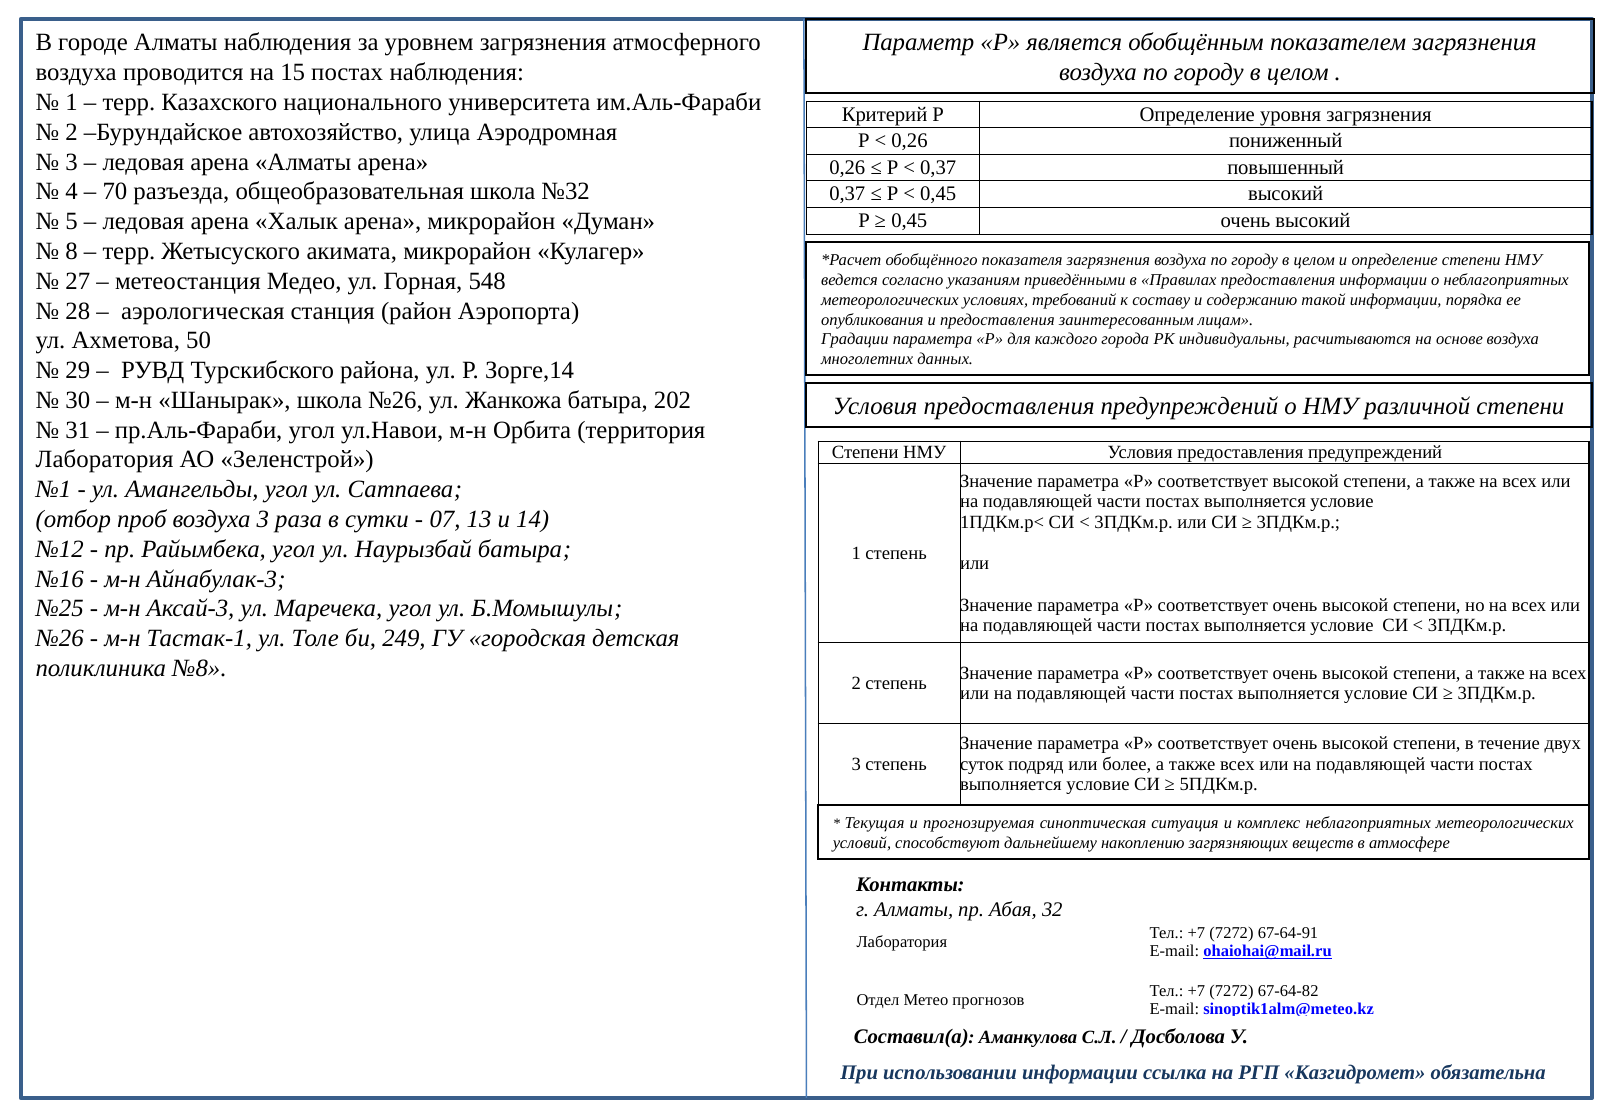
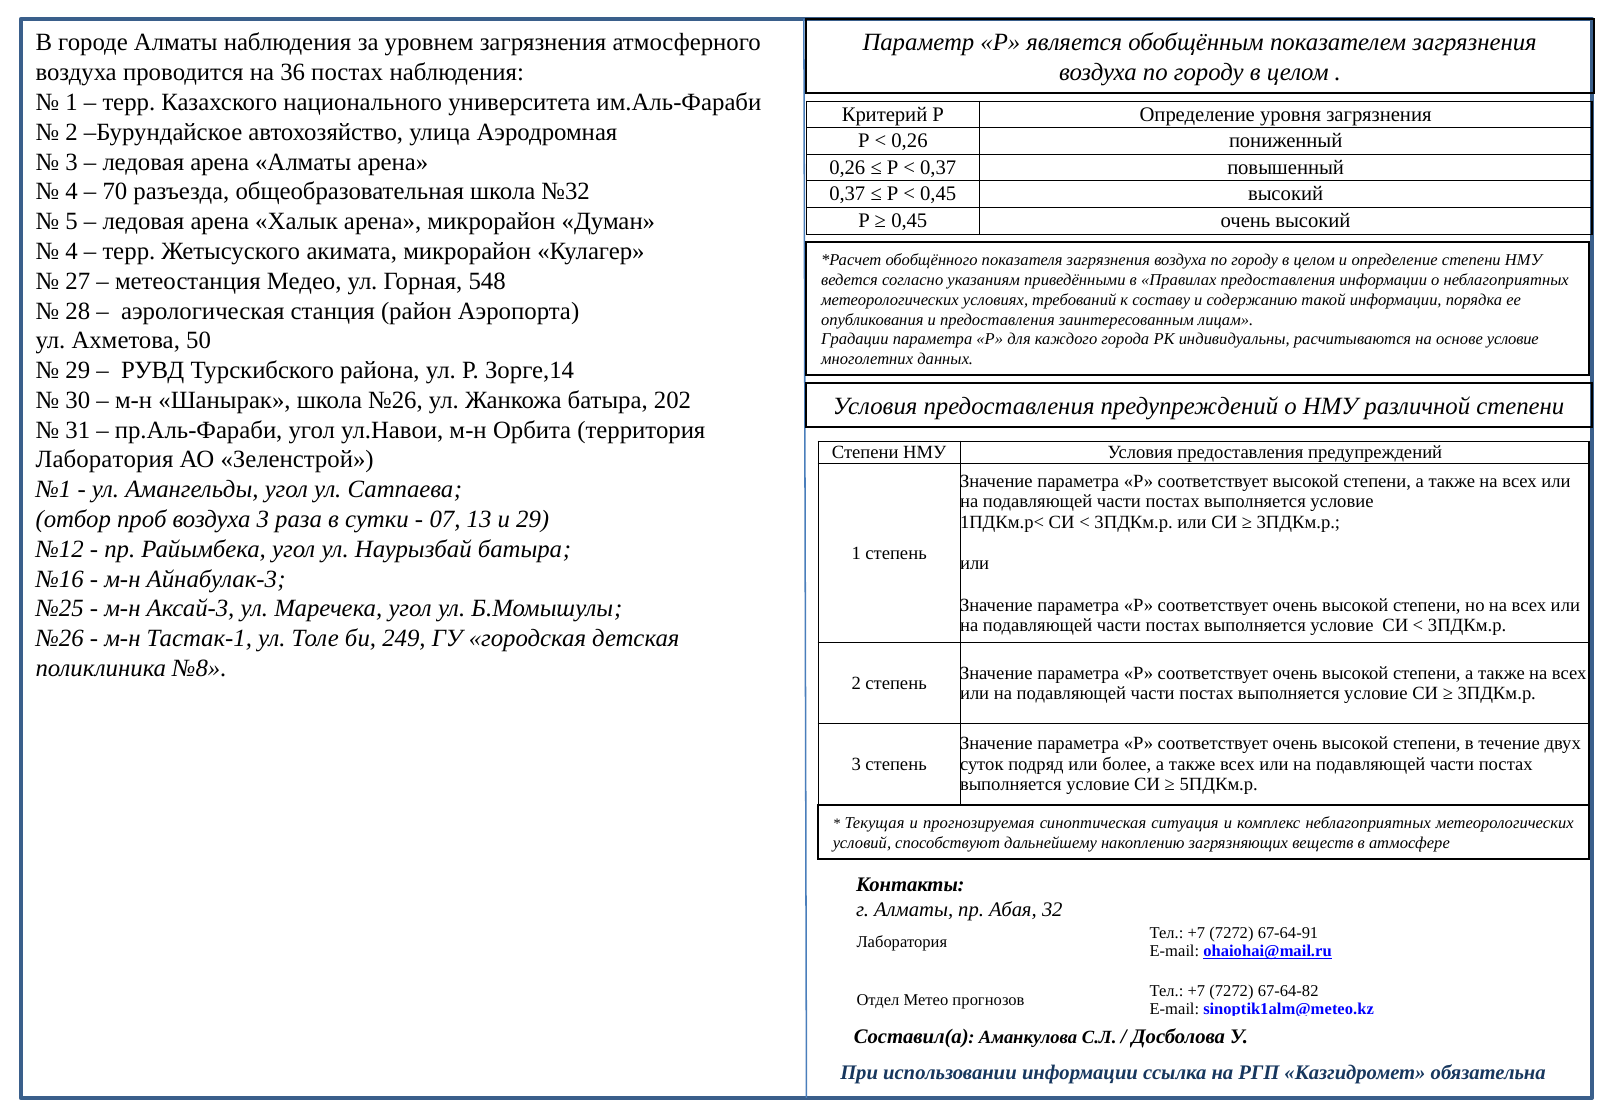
15: 15 -> 36
8 at (72, 251): 8 -> 4
основе воздуха: воздуха -> условие
и 14: 14 -> 29
